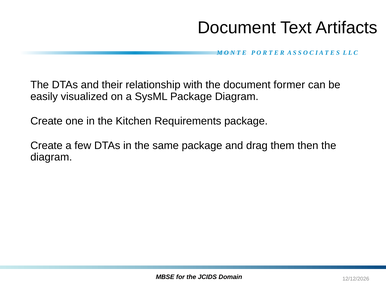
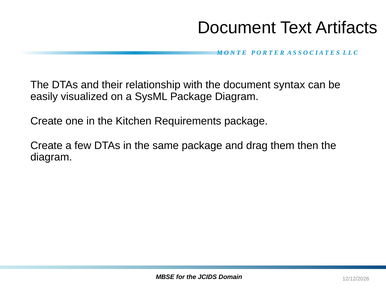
former: former -> syntax
